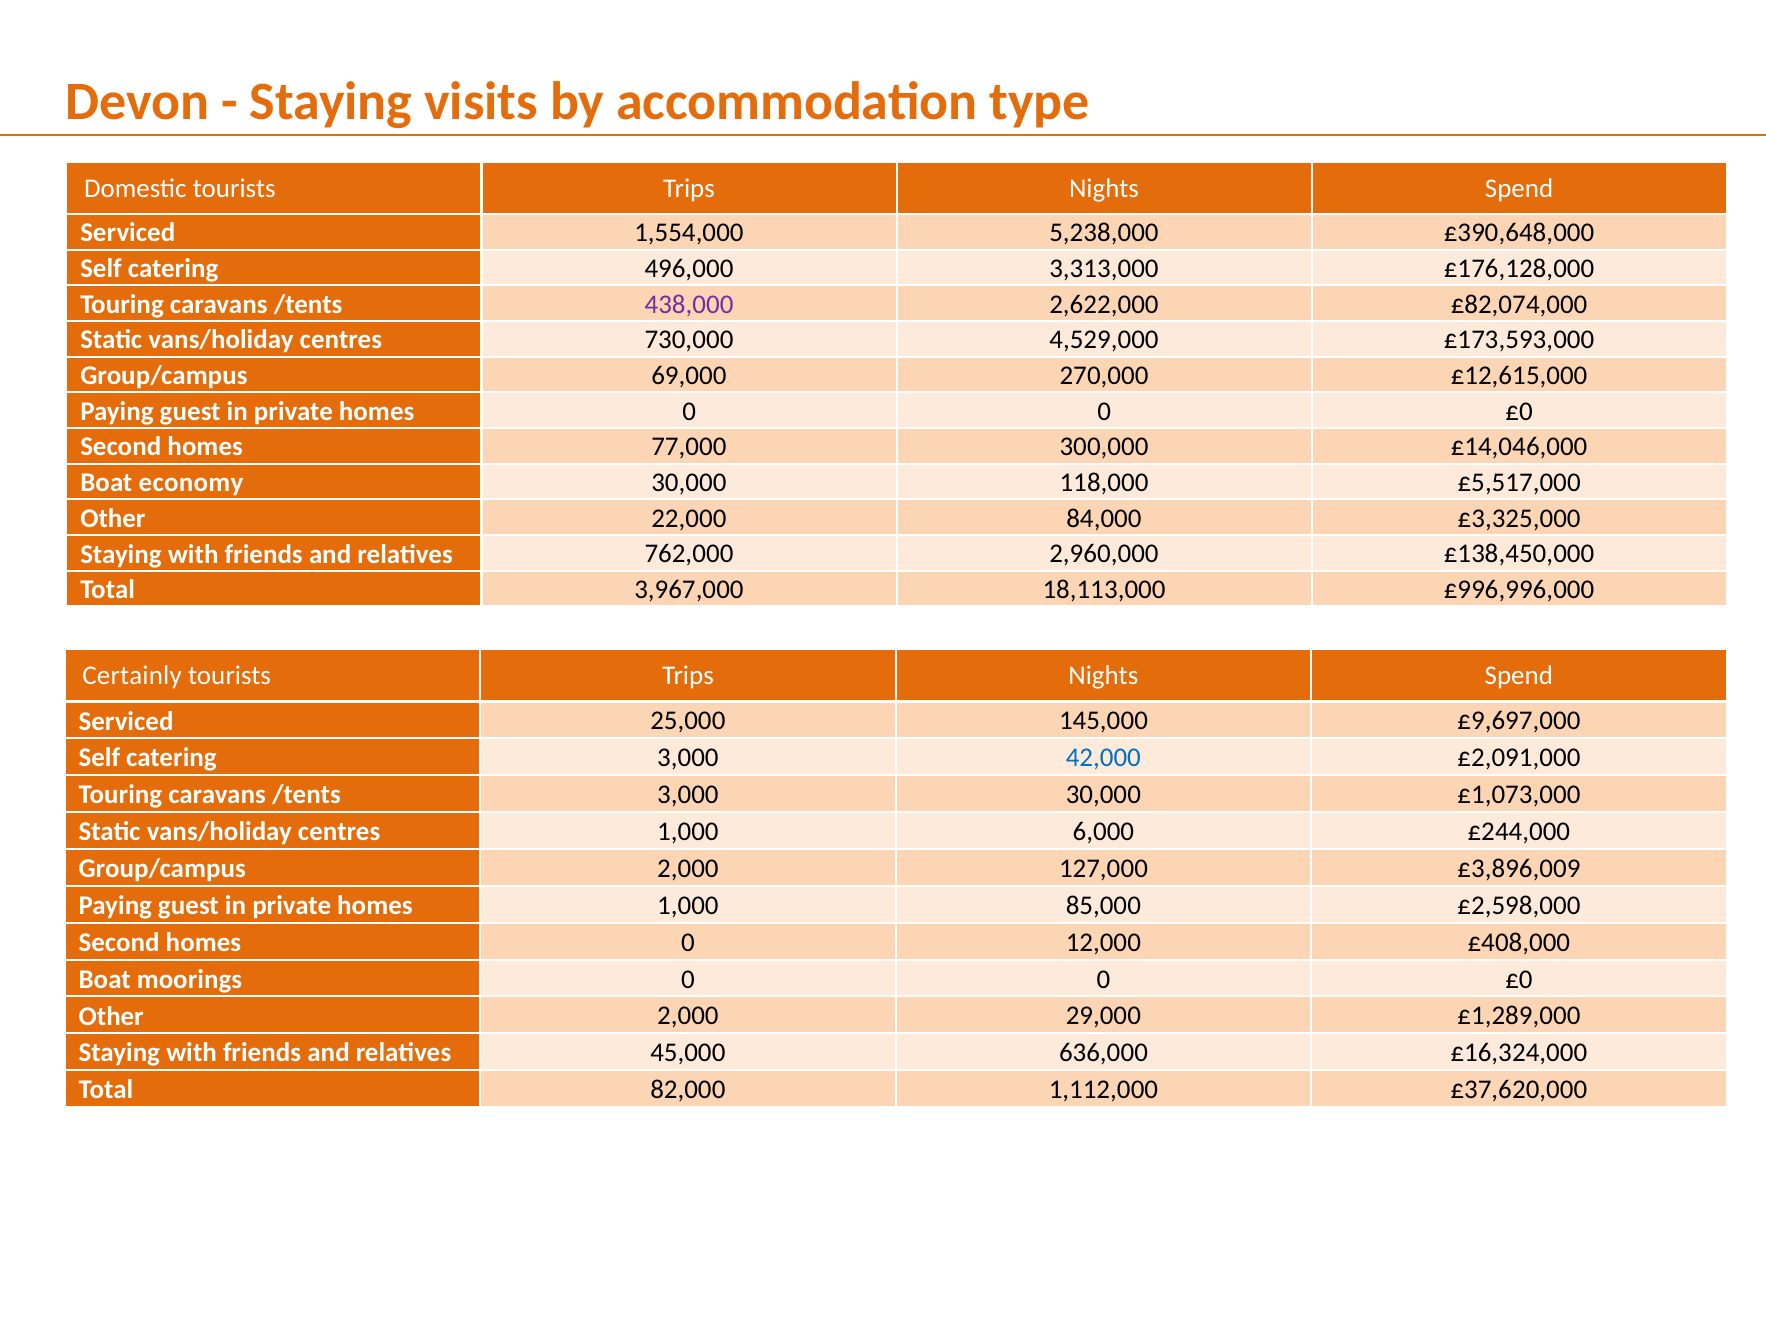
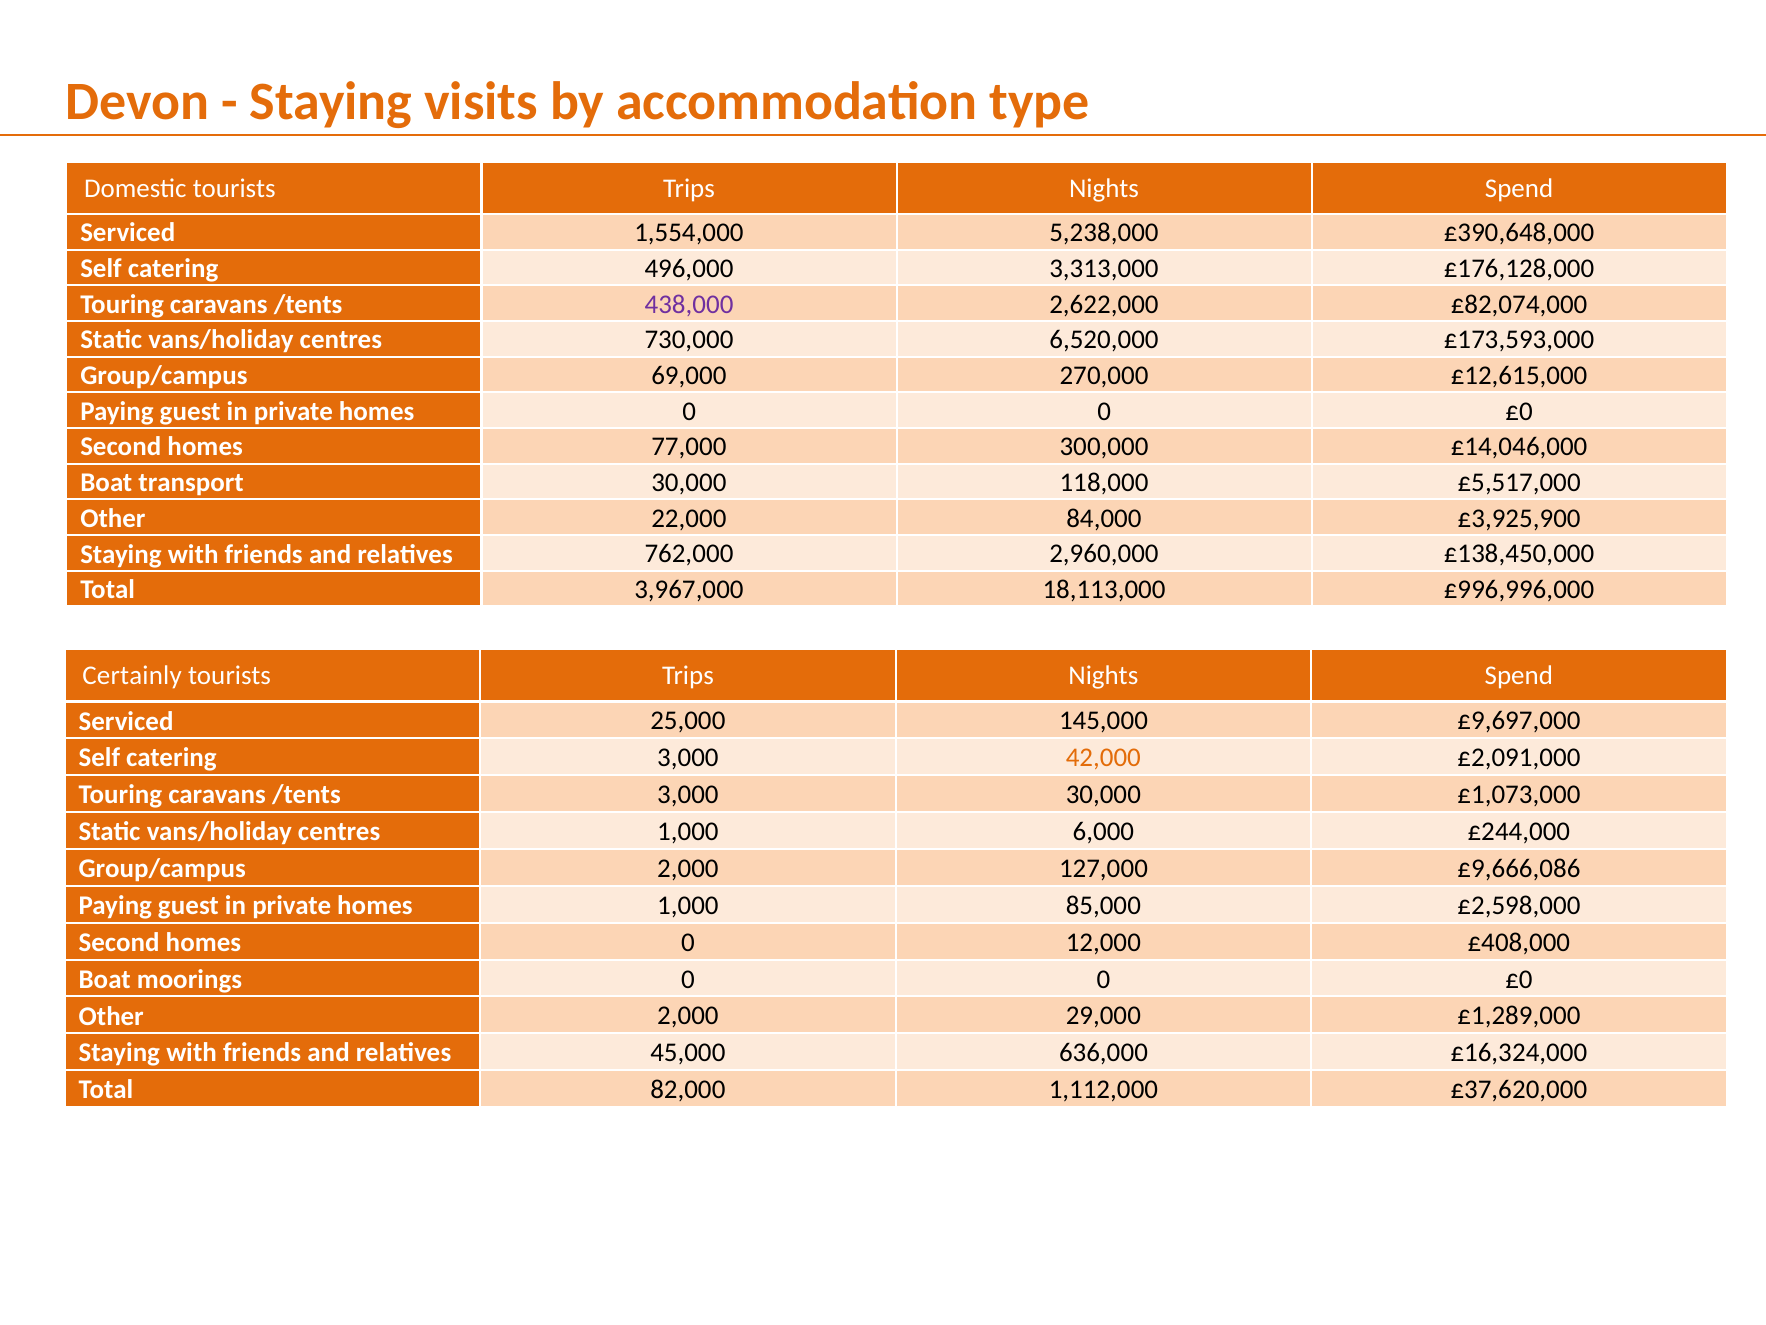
4,529,000: 4,529,000 -> 6,520,000
economy: economy -> transport
£3,325,000: £3,325,000 -> £3,925,900
42,000 colour: blue -> orange
£3,896,009: £3,896,009 -> £9,666,086
